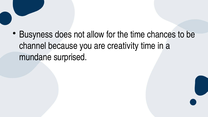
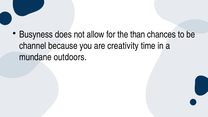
the time: time -> than
surprised: surprised -> outdoors
